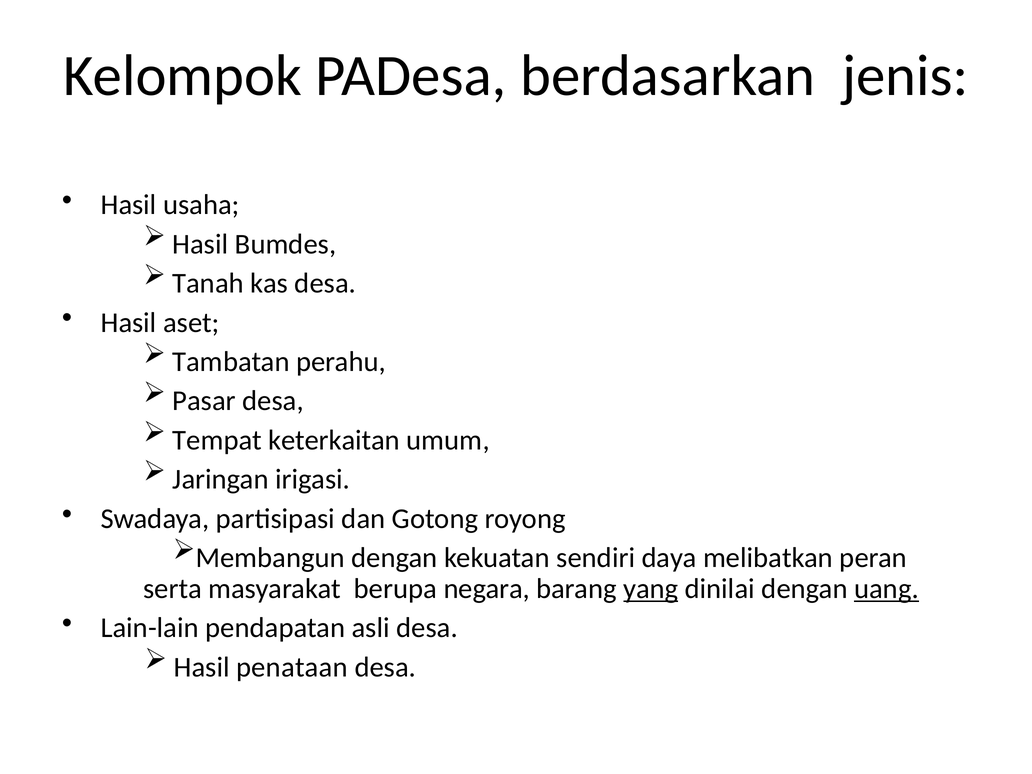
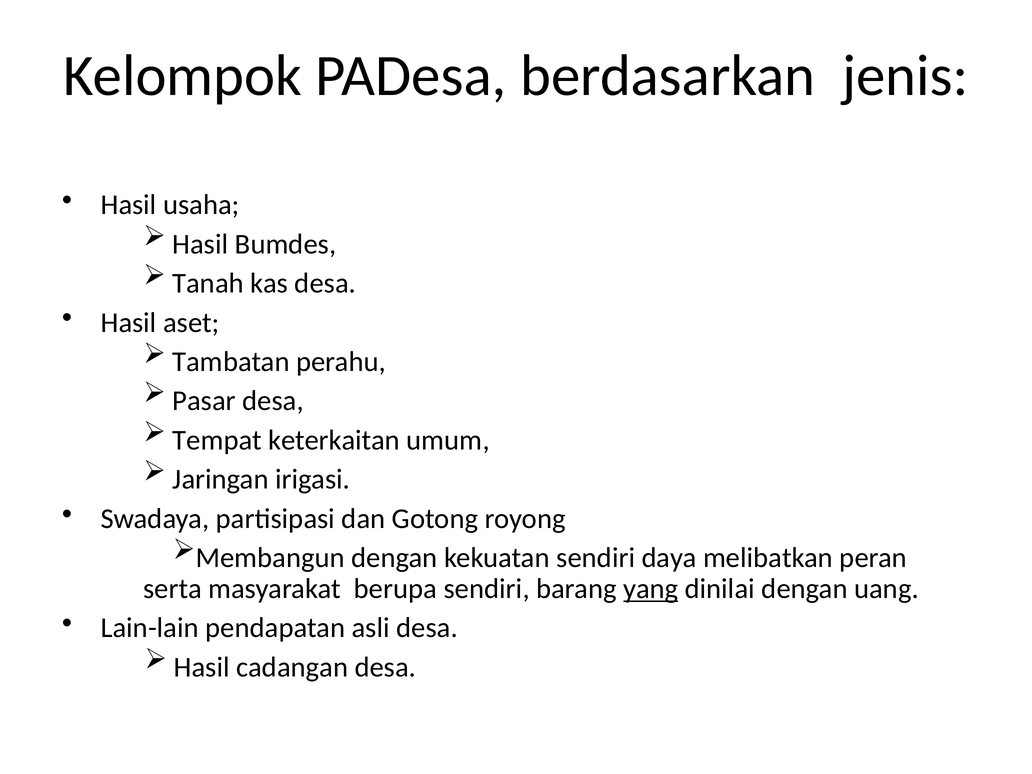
berupa negara: negara -> sendiri
uang underline: present -> none
penataan: penataan -> cadangan
